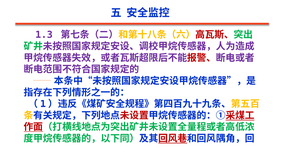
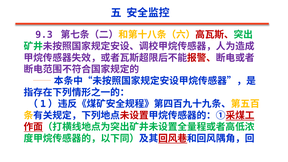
1.3: 1.3 -> 9.3
